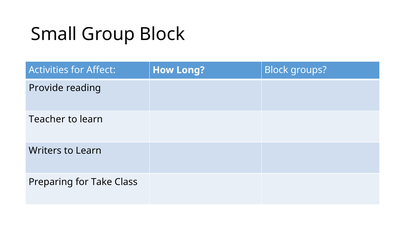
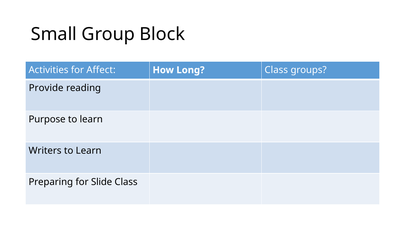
Long Block: Block -> Class
Teacher: Teacher -> Purpose
Take: Take -> Slide
